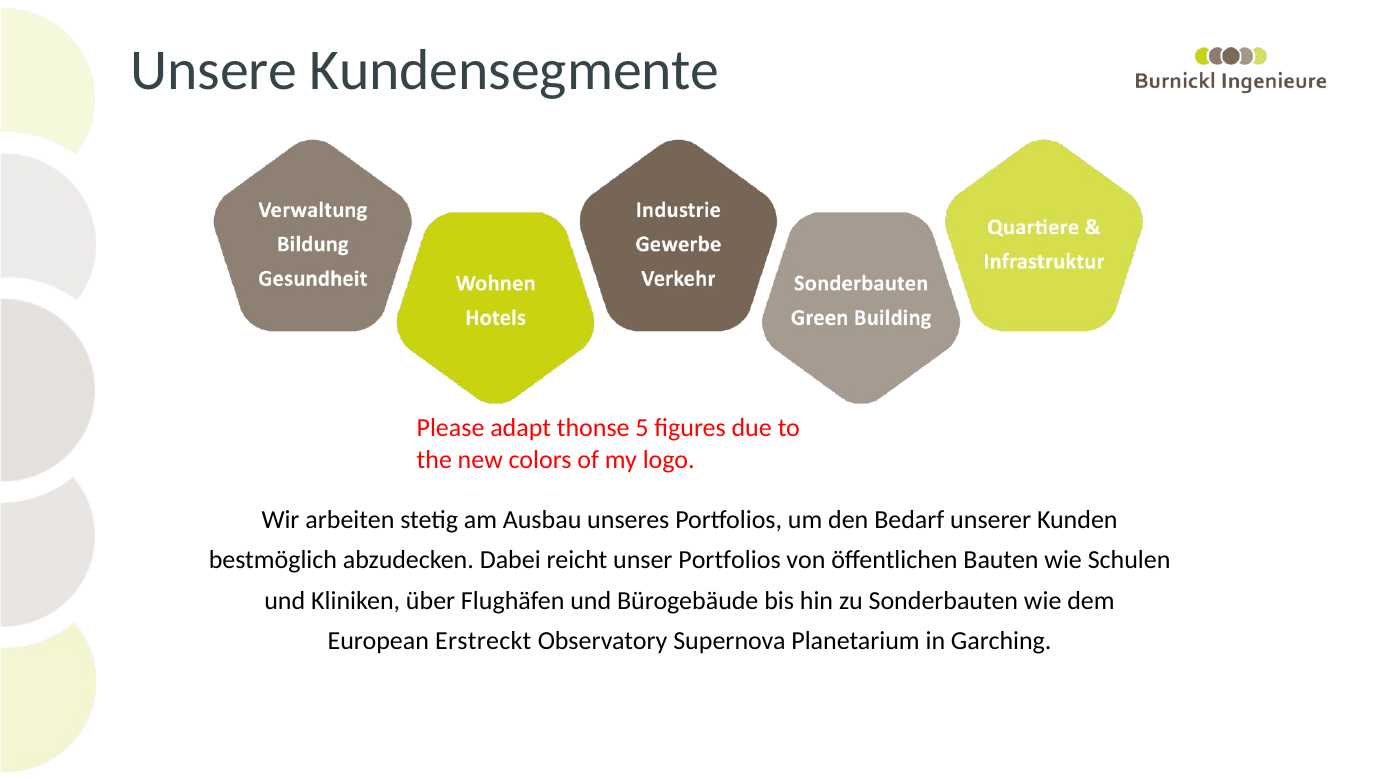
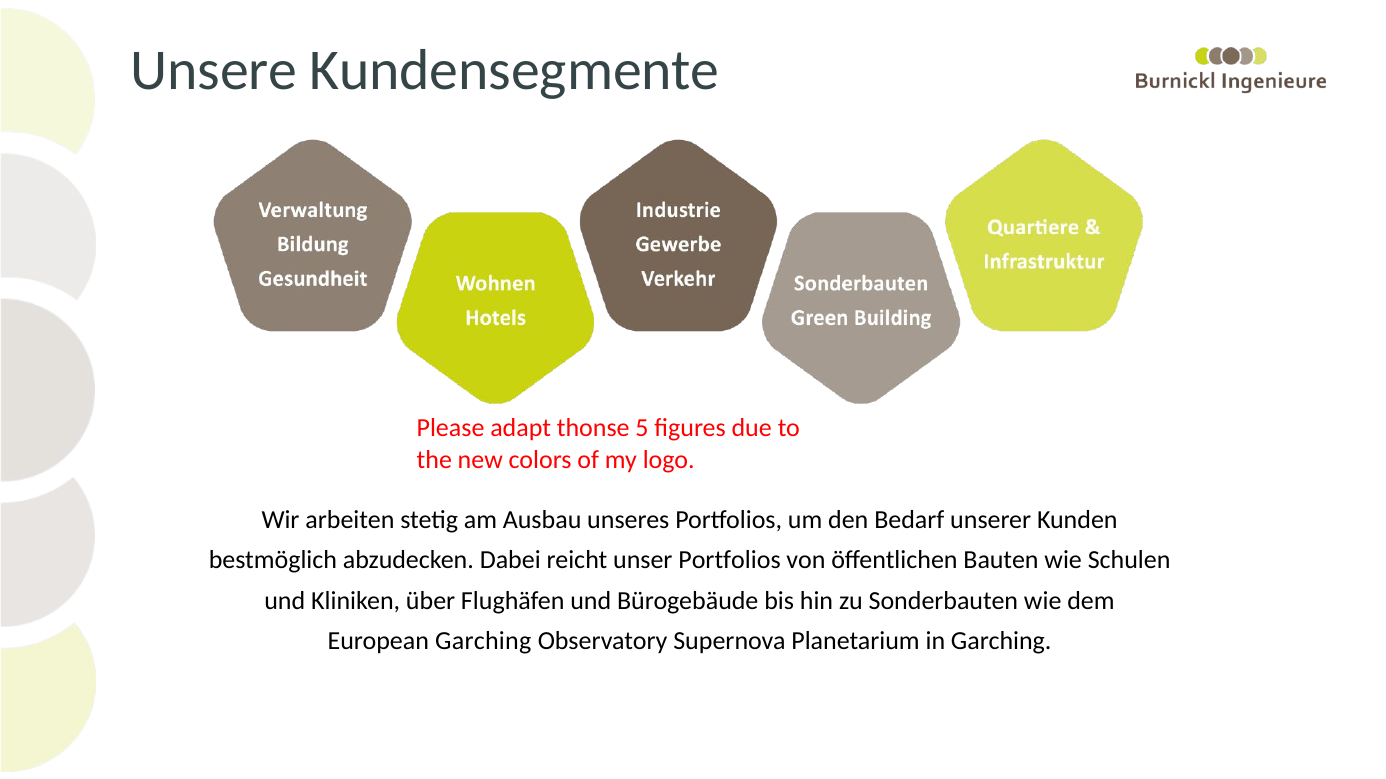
European Erstreckt: Erstreckt -> Garching
